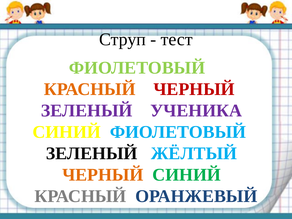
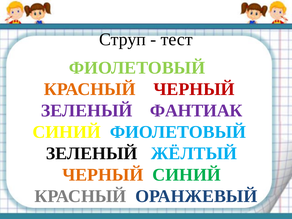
УЧЕНИКА: УЧЕНИКА -> ФАНТИАК
